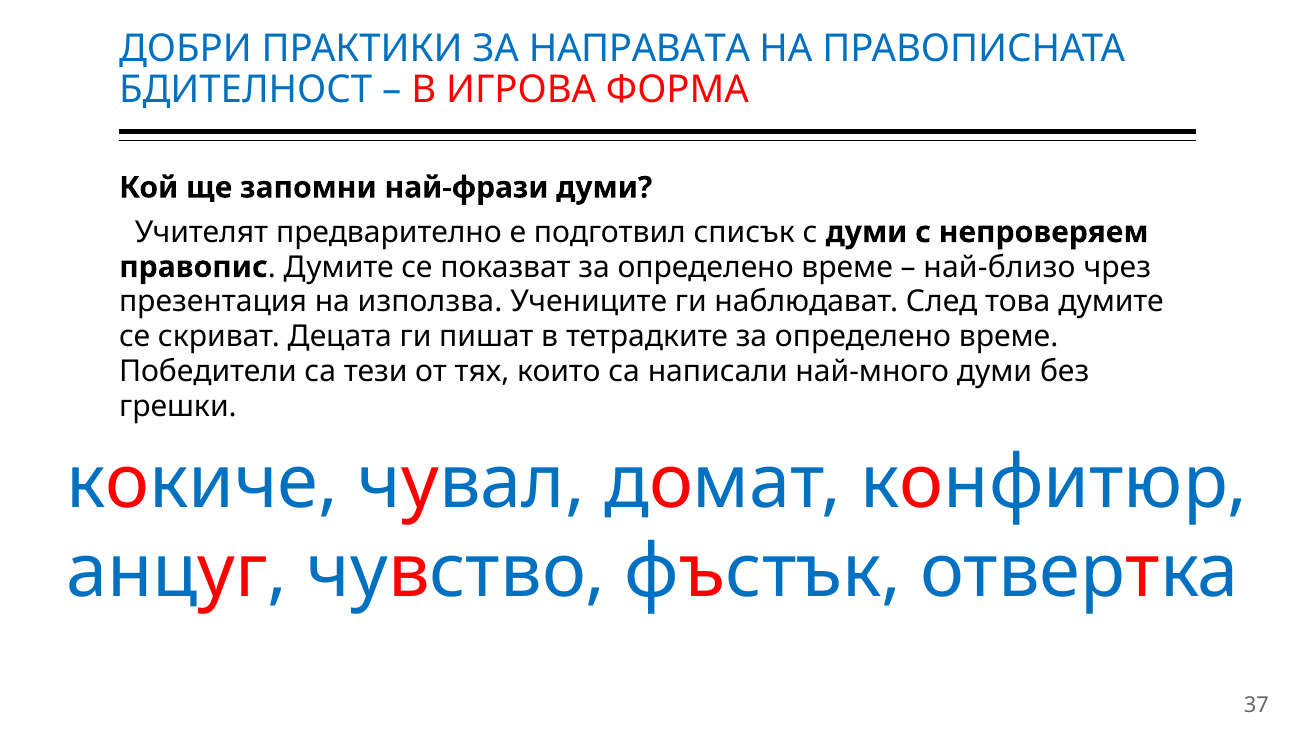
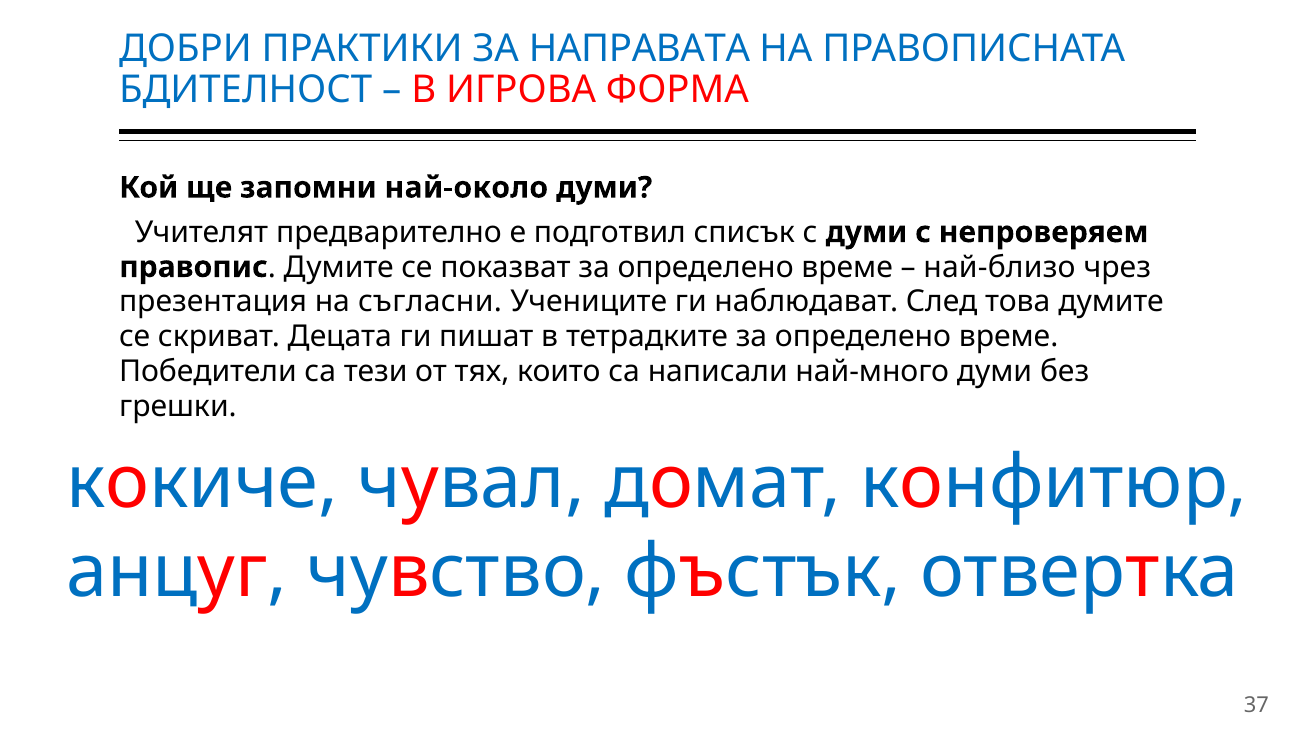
най-фрази: най-фрази -> най-около
използва: използва -> съгласни
